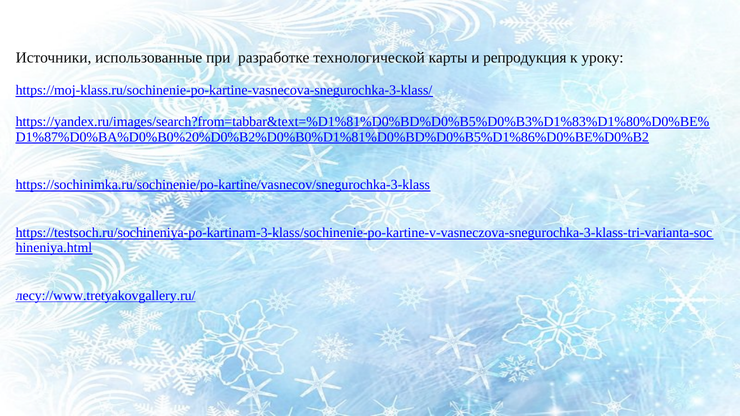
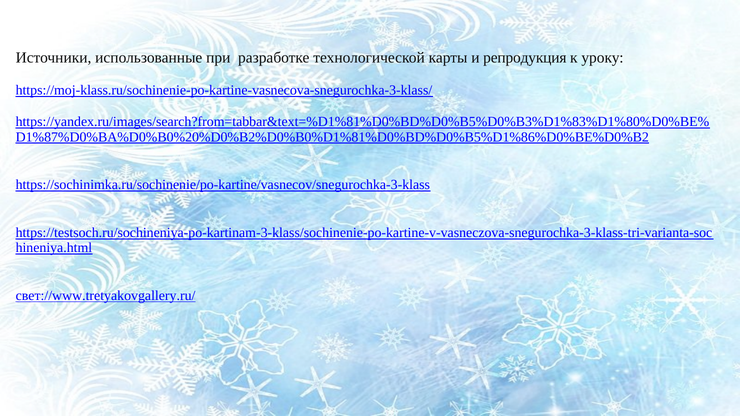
лесу://www.tretyakovgallery.ru/: лесу://www.tretyakovgallery.ru/ -> свет://www.tretyakovgallery.ru/
